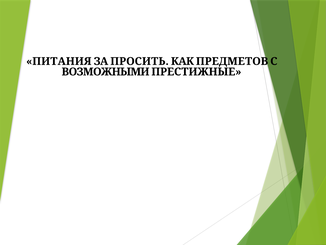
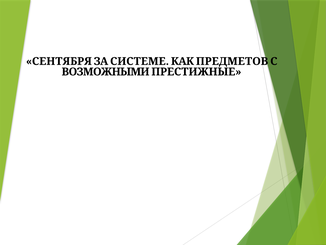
ПИТАНИЯ: ПИТАНИЯ -> СЕНТЯБРЯ
ПРОСИТЬ: ПРОСИТЬ -> СИСТЕМЕ
